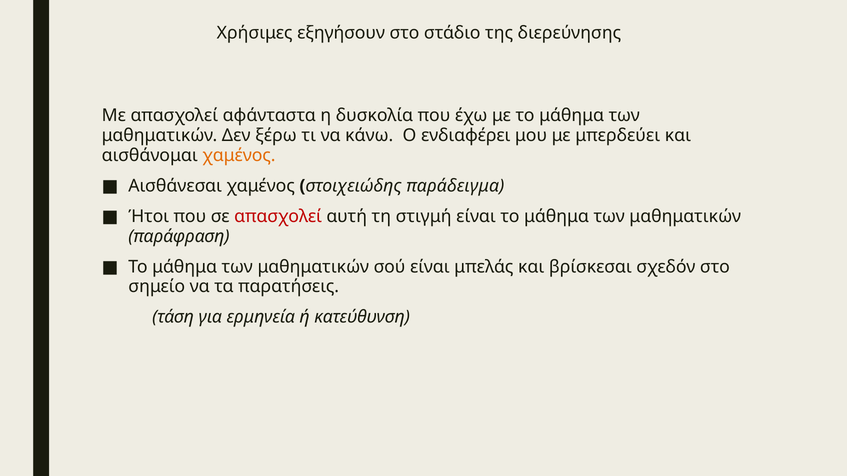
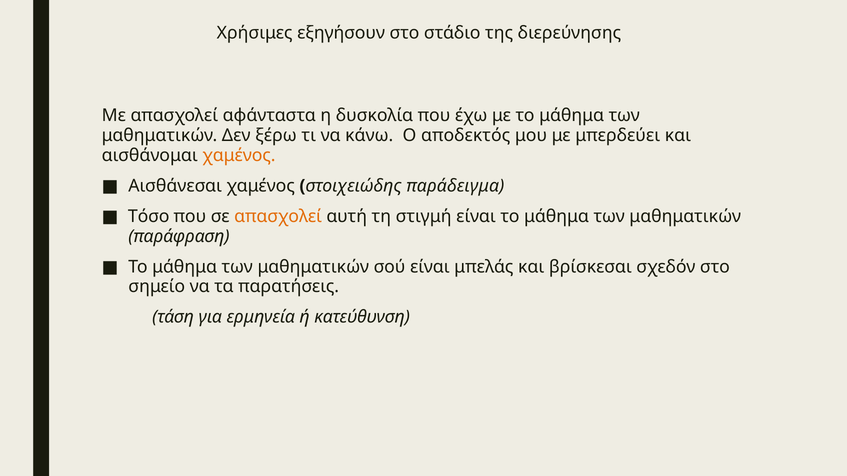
ενδιαφέρει: ενδιαφέρει -> αποδεκτός
Ήτοι: Ήτοι -> Τόσο
απασχολεί at (278, 217) colour: red -> orange
